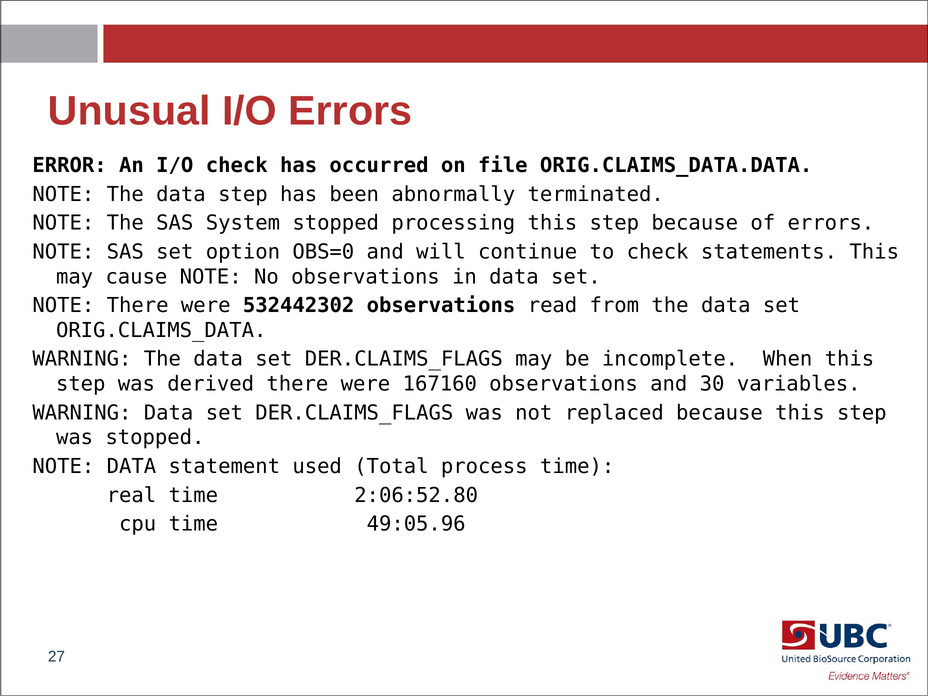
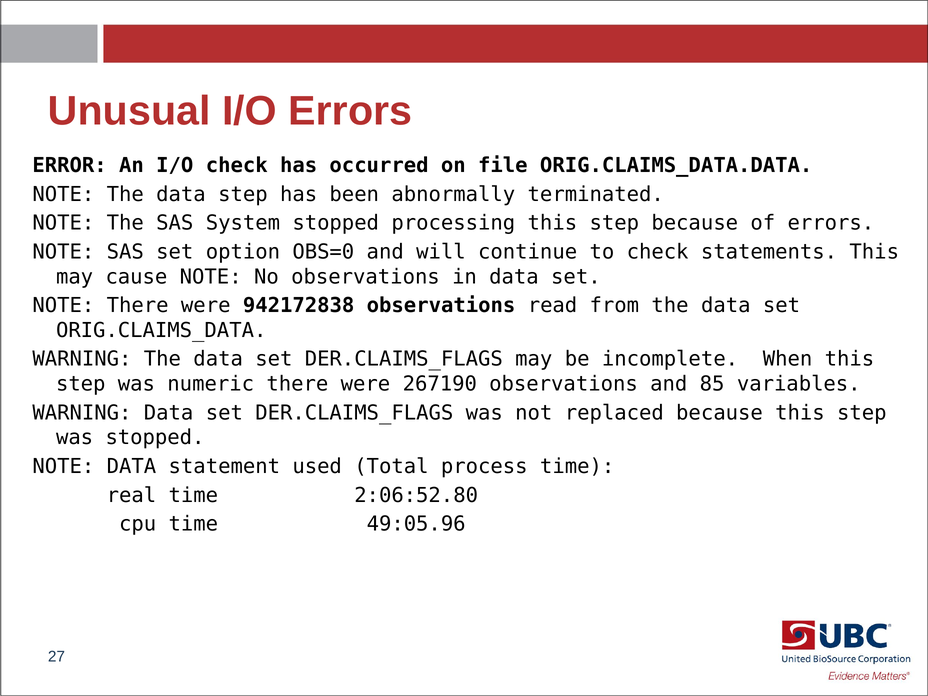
532442302: 532442302 -> 942172838
derived: derived -> numeric
167160: 167160 -> 267190
30: 30 -> 85
